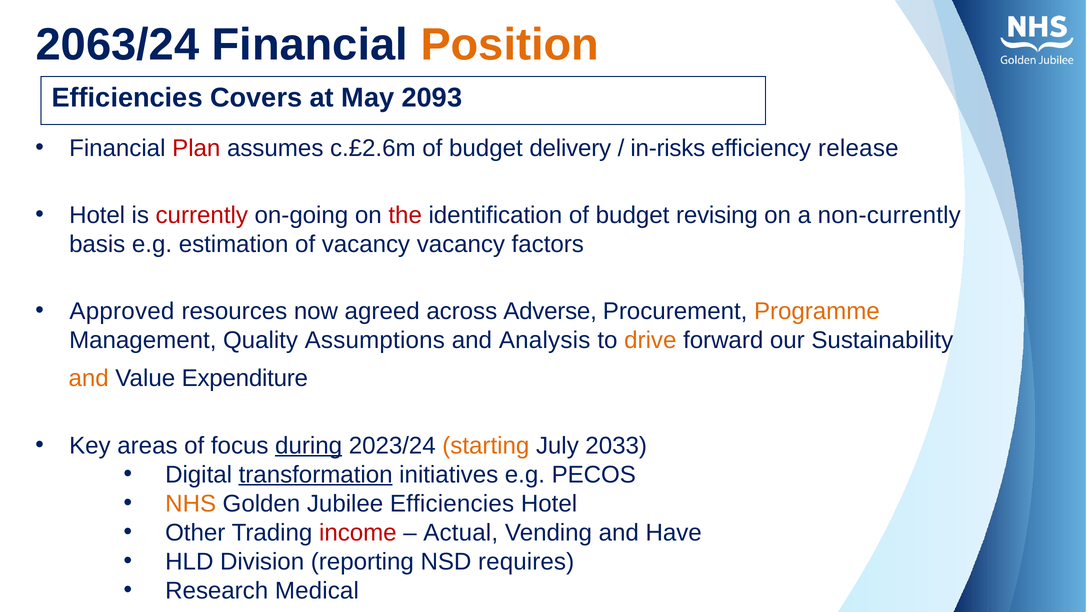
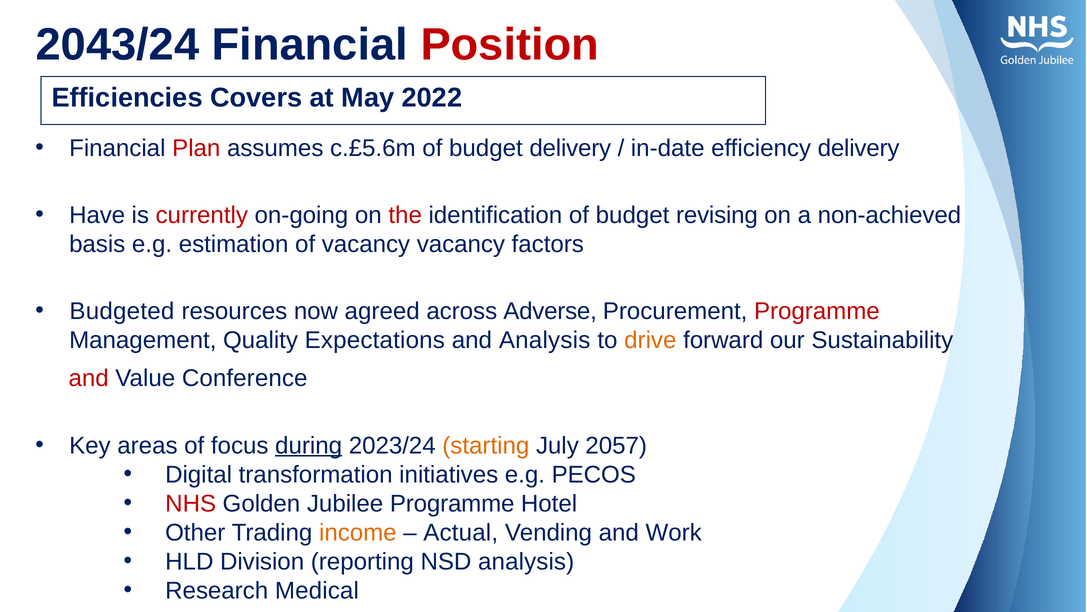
2063/24: 2063/24 -> 2043/24
Position colour: orange -> red
2093: 2093 -> 2022
c.£2.6m: c.£2.6m -> c.£5.6m
in-risks: in-risks -> in-date
efficiency release: release -> delivery
Hotel at (97, 215): Hotel -> Have
non-currently: non-currently -> non-achieved
Approved: Approved -> Budgeted
Programme at (817, 311) colour: orange -> red
Assumptions: Assumptions -> Expectations
and at (89, 378) colour: orange -> red
Expenditure: Expenditure -> Conference
2033: 2033 -> 2057
transformation underline: present -> none
NHS colour: orange -> red
Jubilee Efficiencies: Efficiencies -> Programme
income colour: red -> orange
Have: Have -> Work
NSD requires: requires -> analysis
